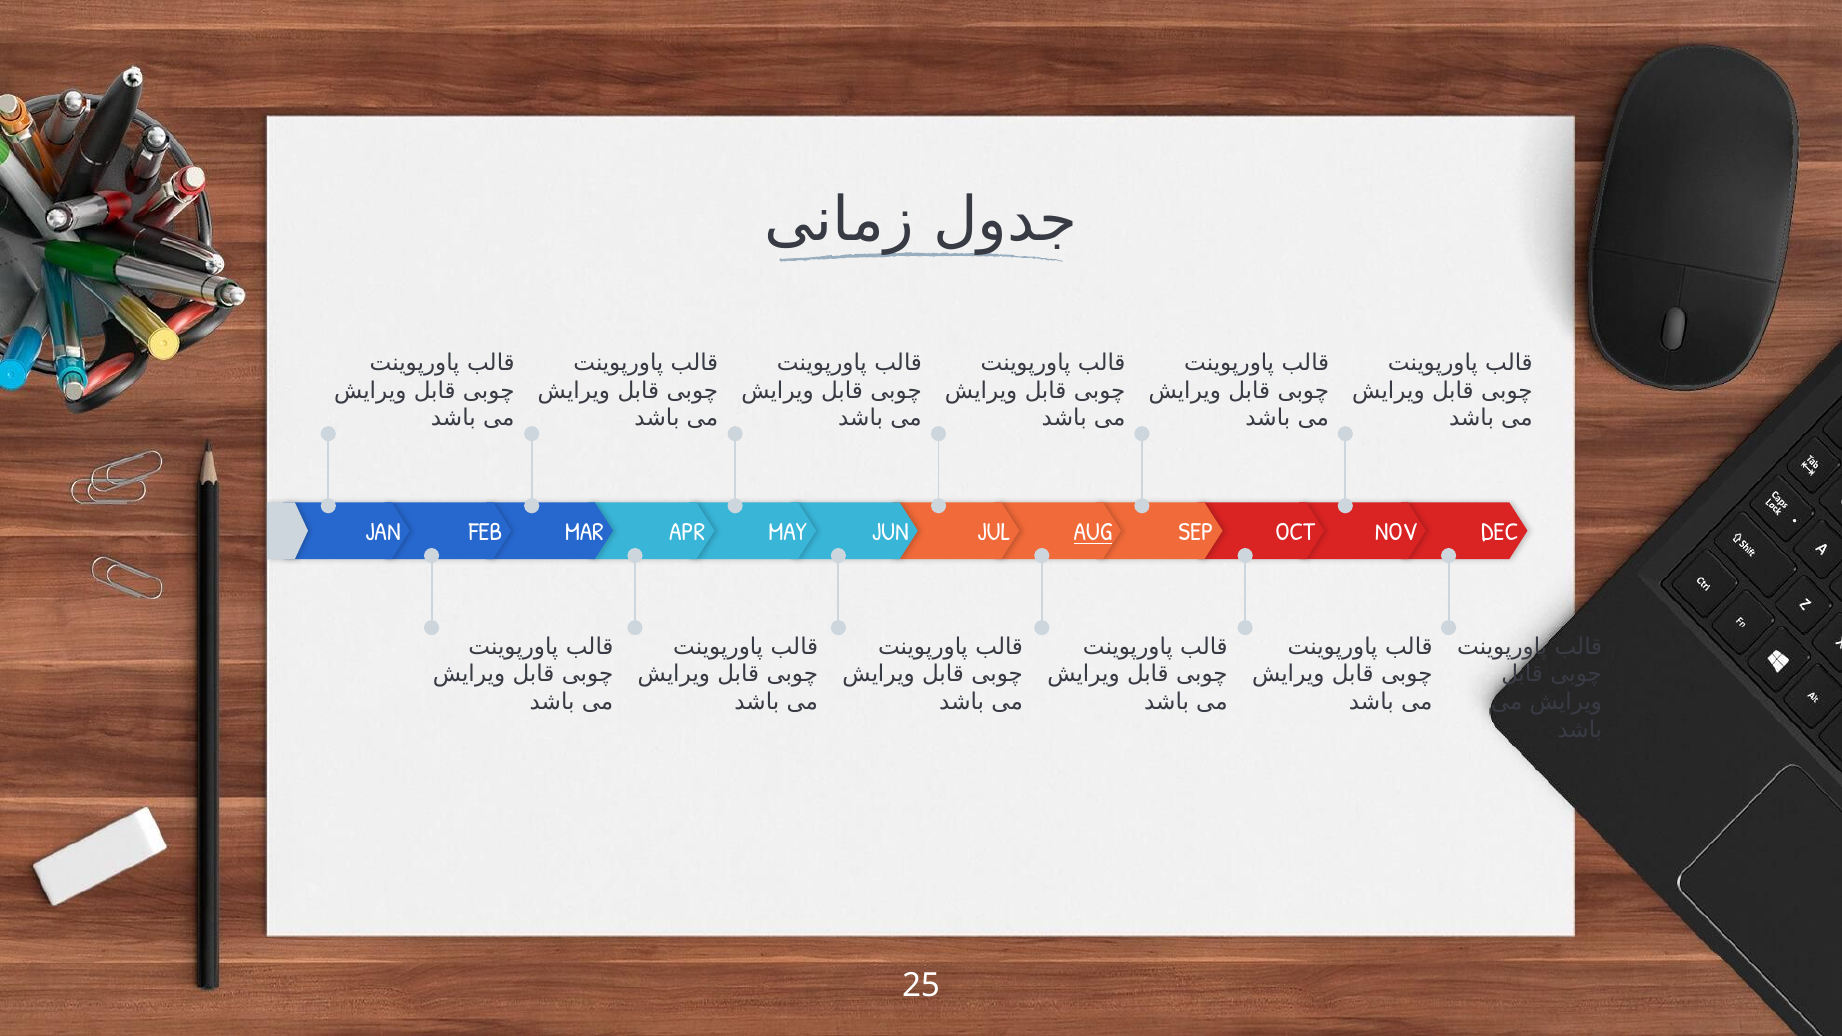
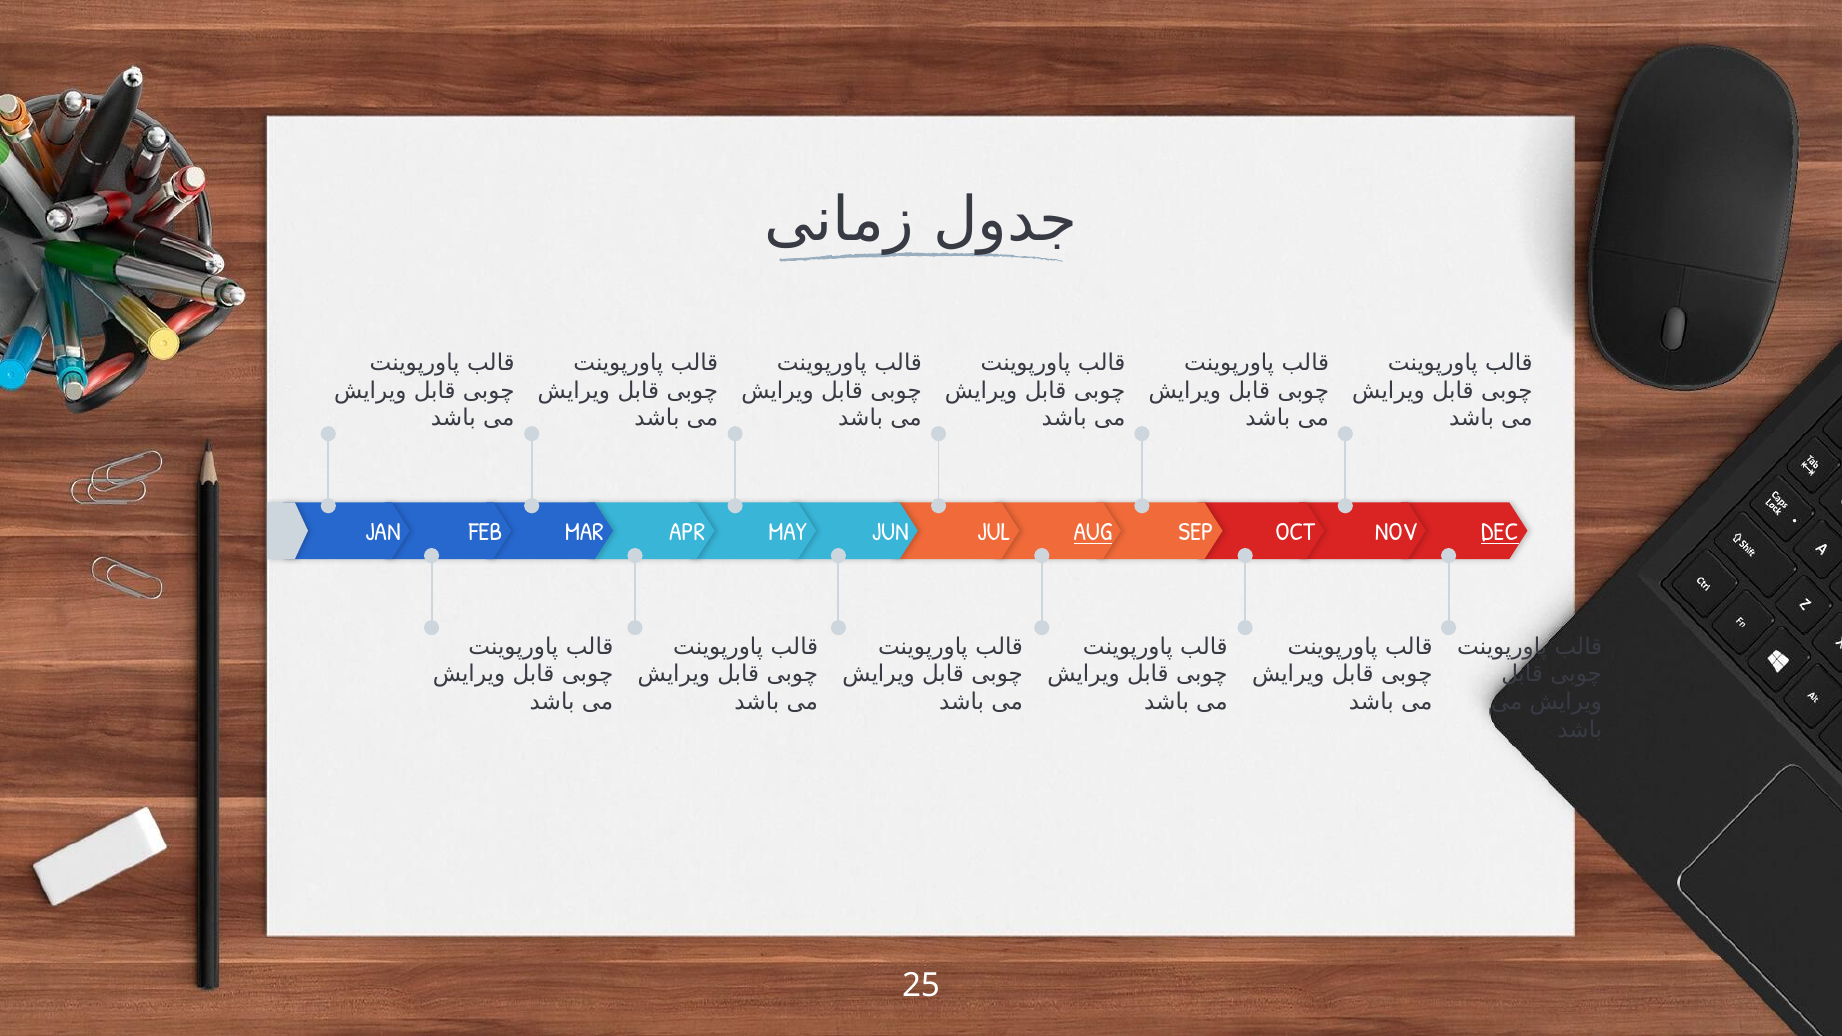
DEC underline: none -> present
